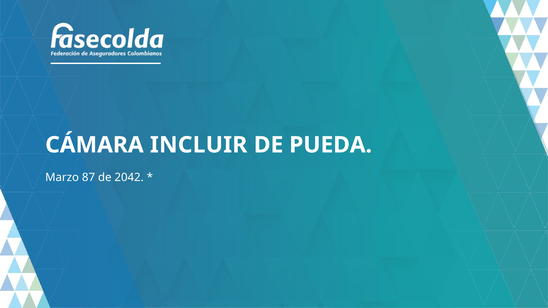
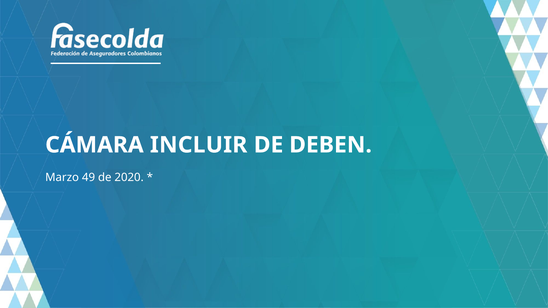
PUEDA: PUEDA -> DEBEN
87: 87 -> 49
2042: 2042 -> 2020
